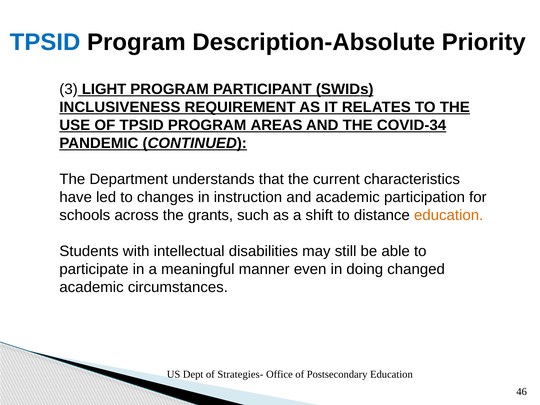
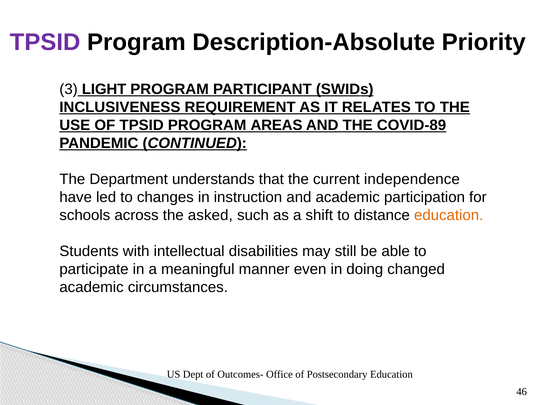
TPSID at (45, 42) colour: blue -> purple
COVID-34: COVID-34 -> COVID-89
characteristics: characteristics -> independence
grants: grants -> asked
Strategies-: Strategies- -> Outcomes-
